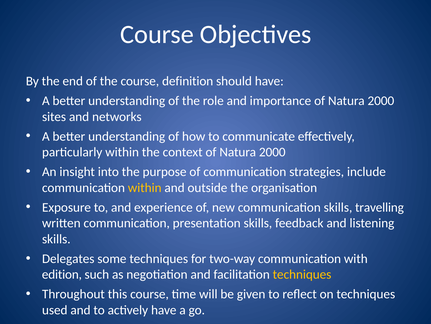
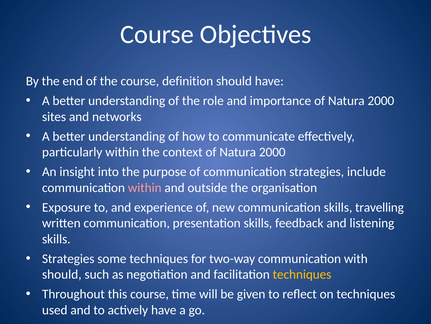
within at (145, 187) colour: yellow -> pink
Delegates at (68, 258): Delegates -> Strategies
edition at (62, 274): edition -> should
